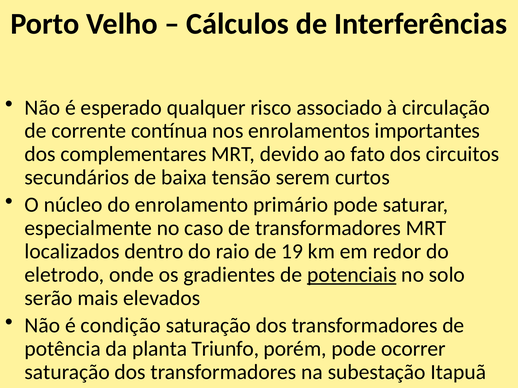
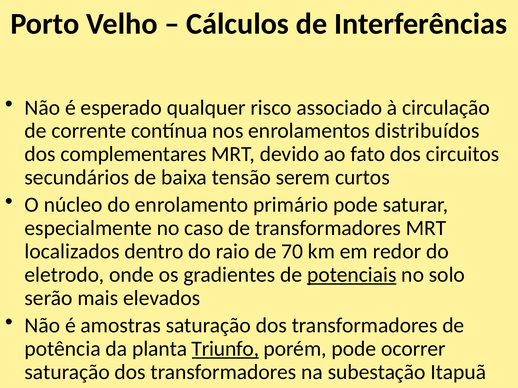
importantes: importantes -> distribuídos
19: 19 -> 70
condição: condição -> amostras
Triunfo underline: none -> present
